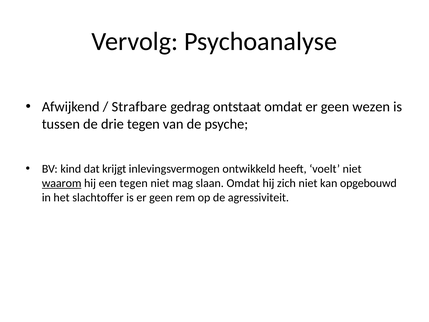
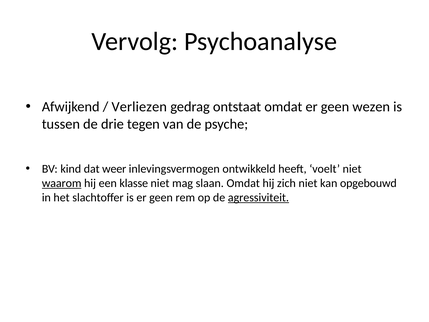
Strafbare: Strafbare -> Verliezen
krijgt: krijgt -> weer
een tegen: tegen -> klasse
agressiviteit underline: none -> present
